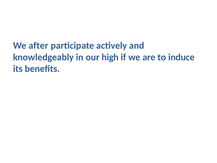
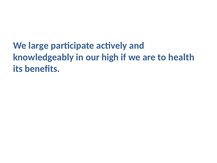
after: after -> large
induce: induce -> health
